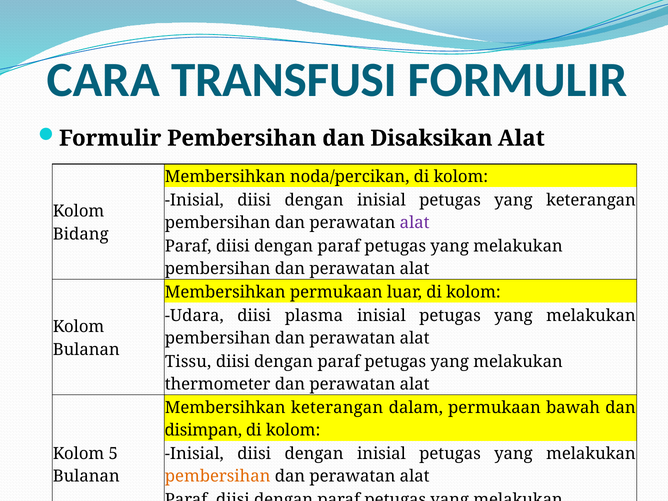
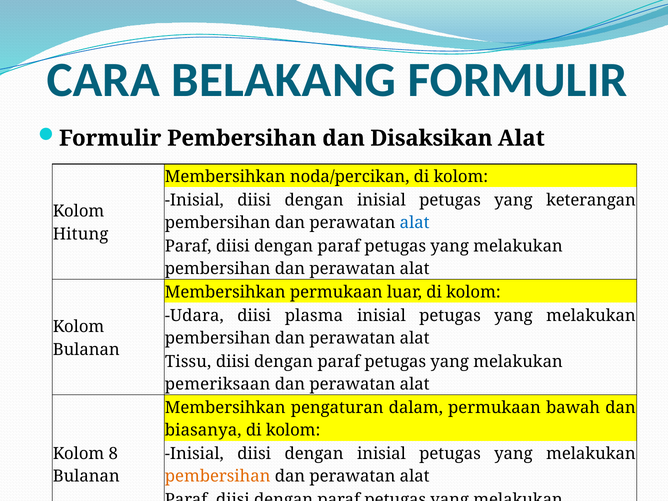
TRANSFUSI: TRANSFUSI -> BELAKANG
alat at (415, 223) colour: purple -> blue
Bidang: Bidang -> Hitung
thermometer: thermometer -> pemeriksaan
Membersihkan keterangan: keterangan -> pengaturan
disimpan: disimpan -> biasanya
5: 5 -> 8
